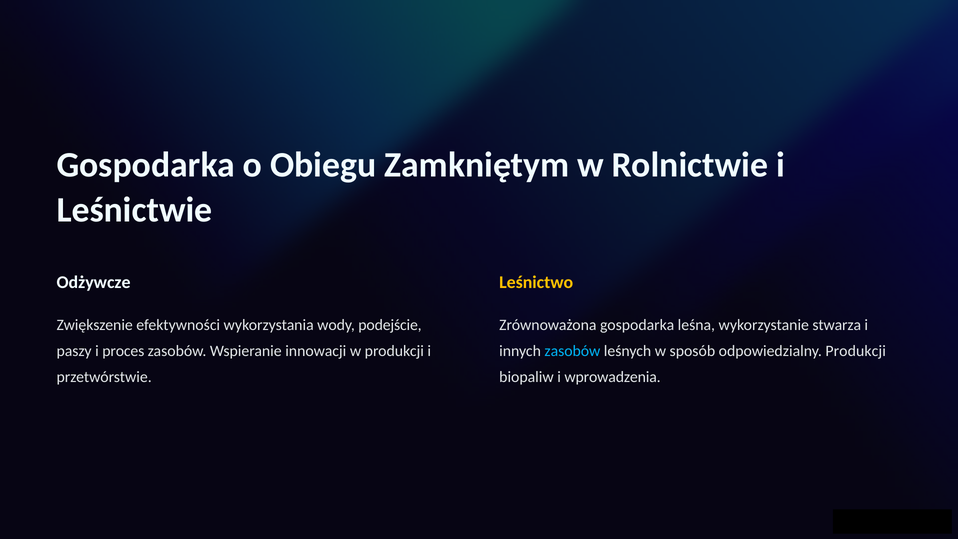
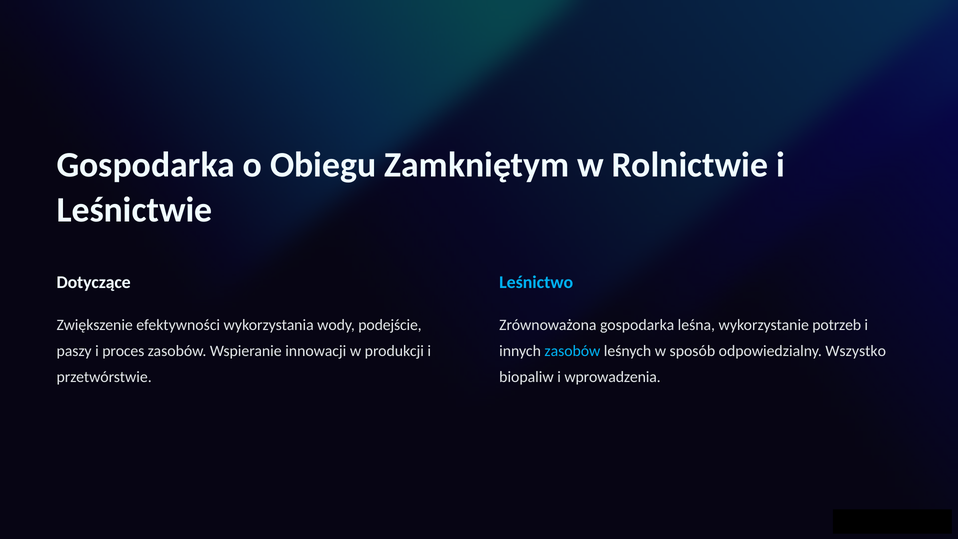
Odżywcze: Odżywcze -> Dotyczące
Leśnictwo colour: yellow -> light blue
stwarza: stwarza -> potrzeb
odpowiedzialny Produkcji: Produkcji -> Wszystko
